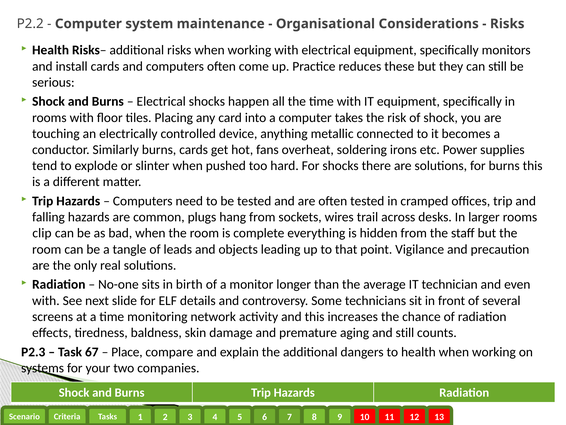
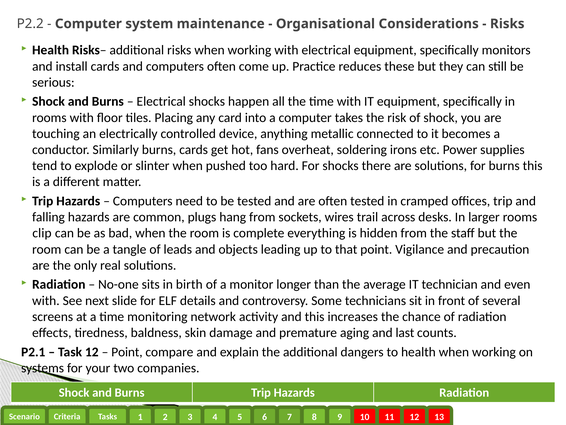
and still: still -> last
P2.3: P2.3 -> P2.1
Task 67: 67 -> 12
Place at (127, 352): Place -> Point
